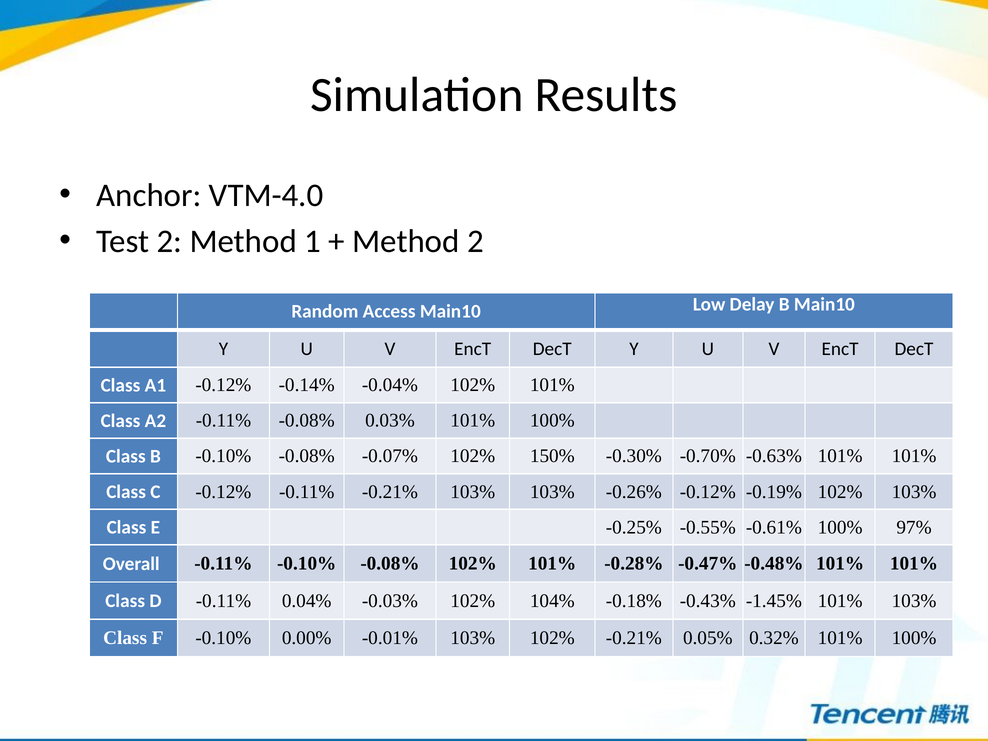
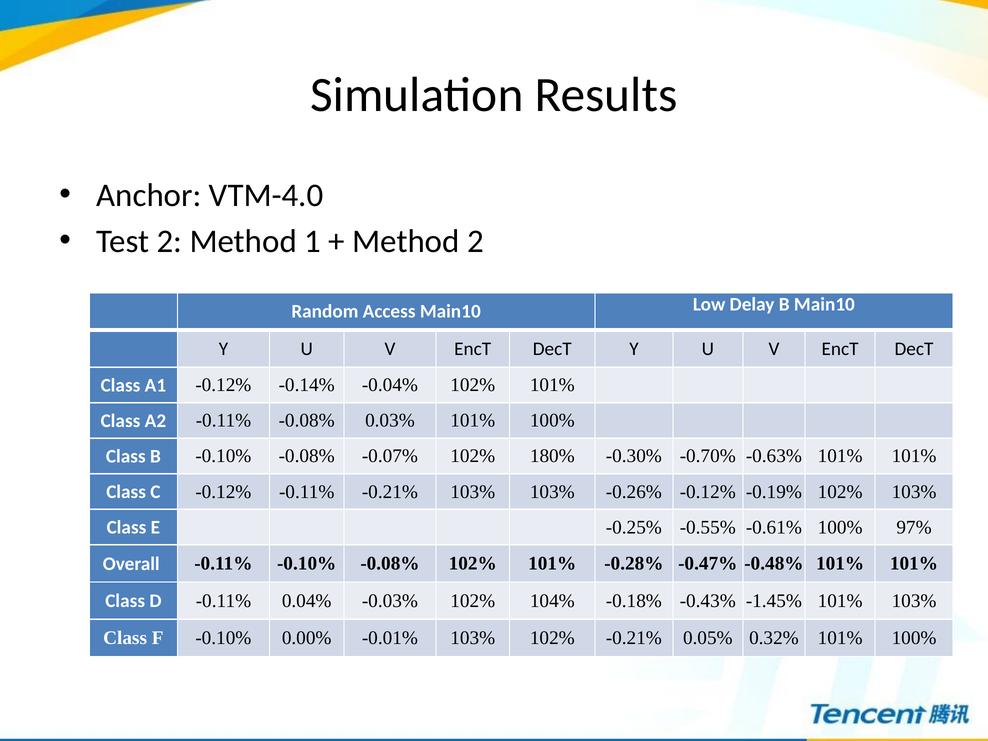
150%: 150% -> 180%
